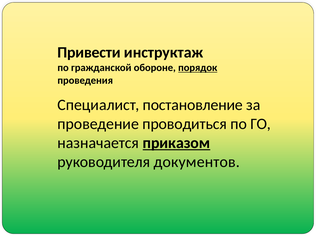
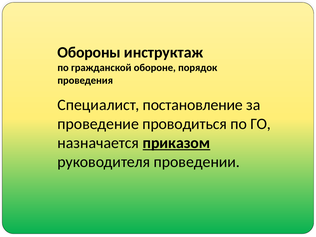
Привести: Привести -> Обороны
порядок underline: present -> none
документов: документов -> проведении
